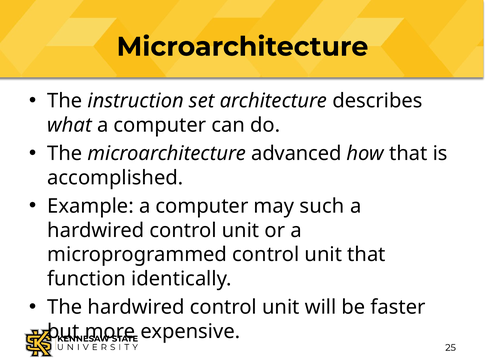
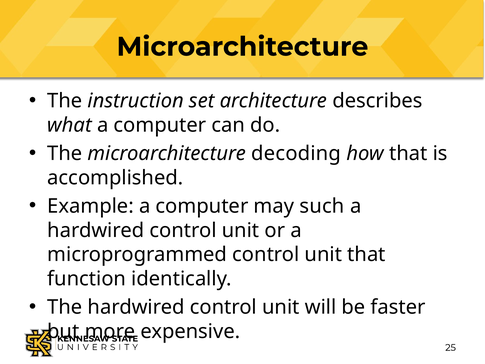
advanced: advanced -> decoding
